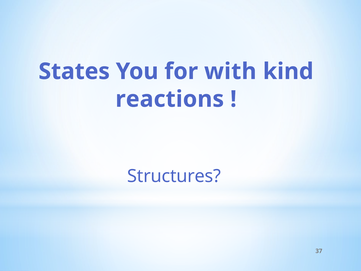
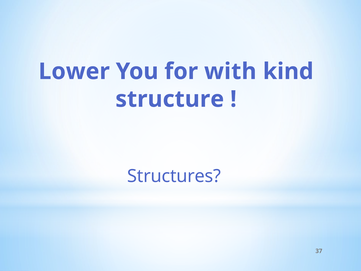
States: States -> Lower
reactions: reactions -> structure
